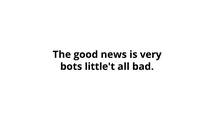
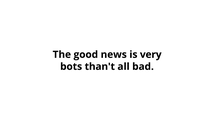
little't: little't -> than't
